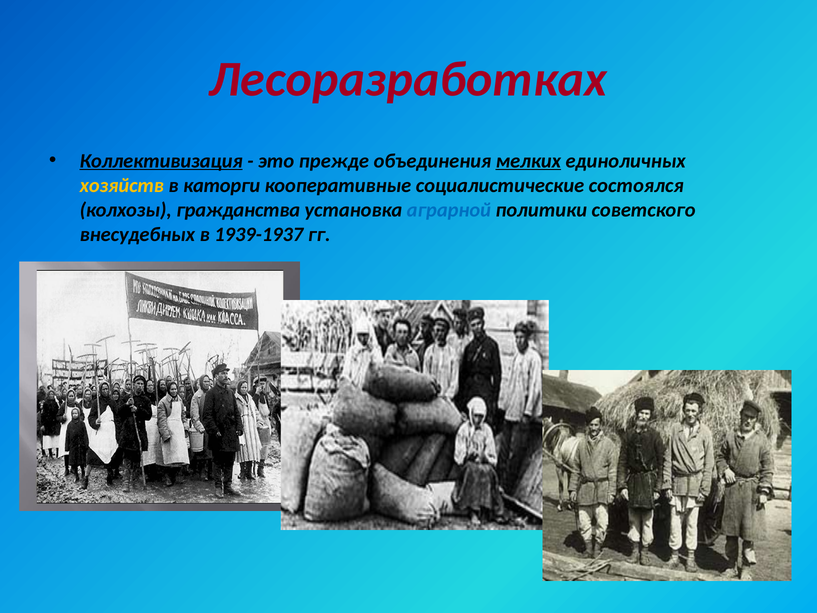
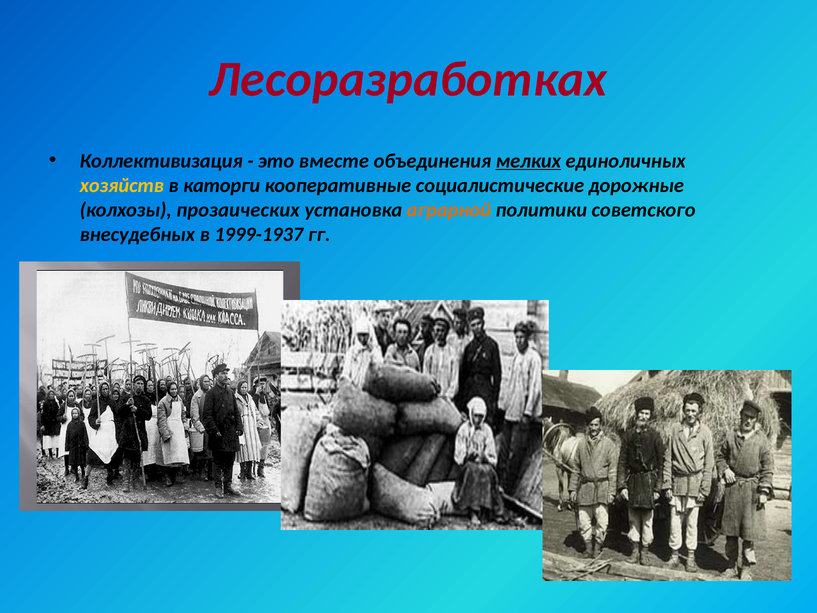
Коллективизация underline: present -> none
прежде: прежде -> вместе
состоялся: состоялся -> дорожные
гражданства: гражданства -> прозаических
аграрной colour: blue -> orange
1939-1937: 1939-1937 -> 1999-1937
